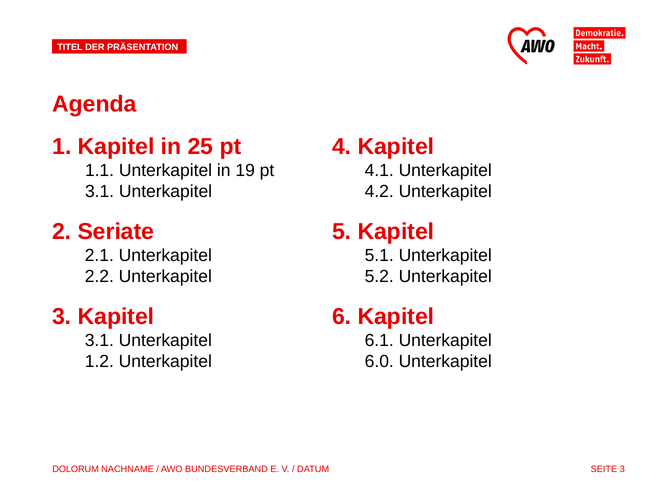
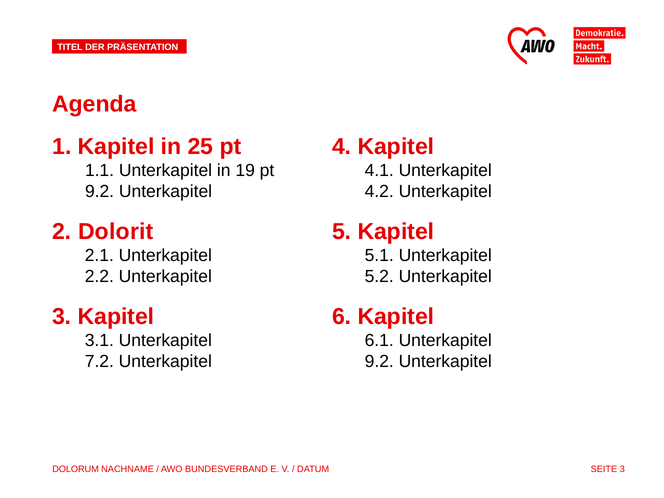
3.1 at (100, 192): 3.1 -> 9.2
Seriate: Seriate -> Dolorit
1.2: 1.2 -> 7.2
6.0 at (379, 362): 6.0 -> 9.2
